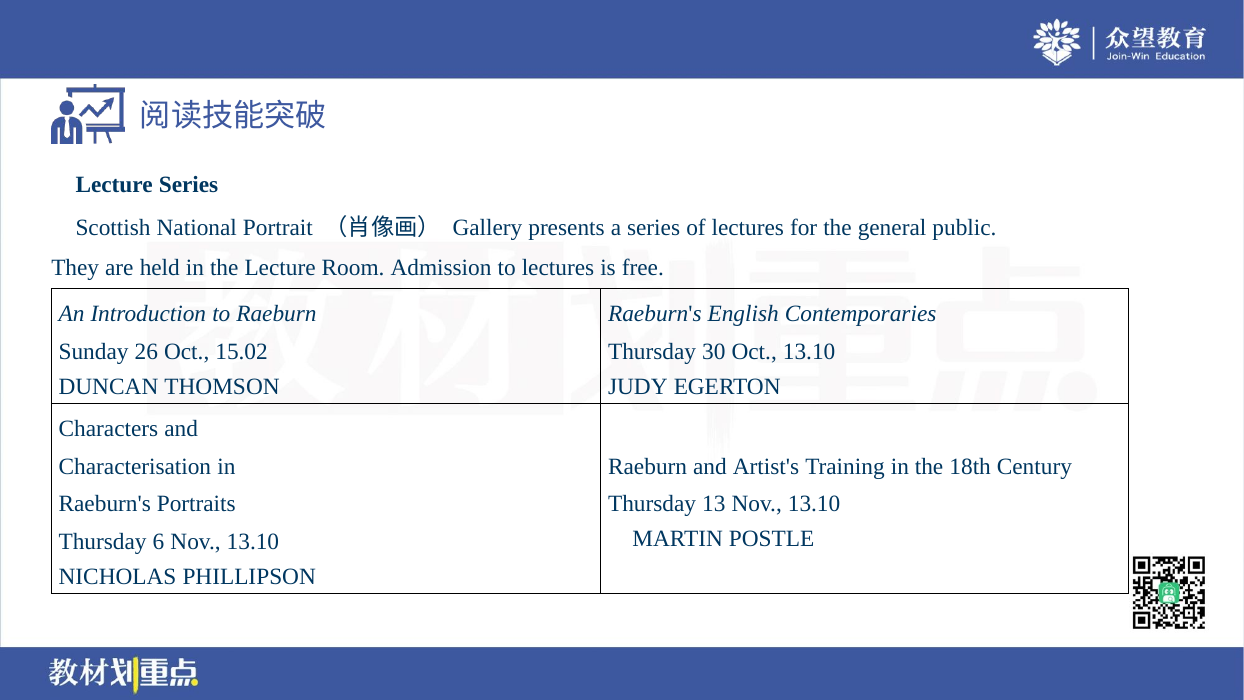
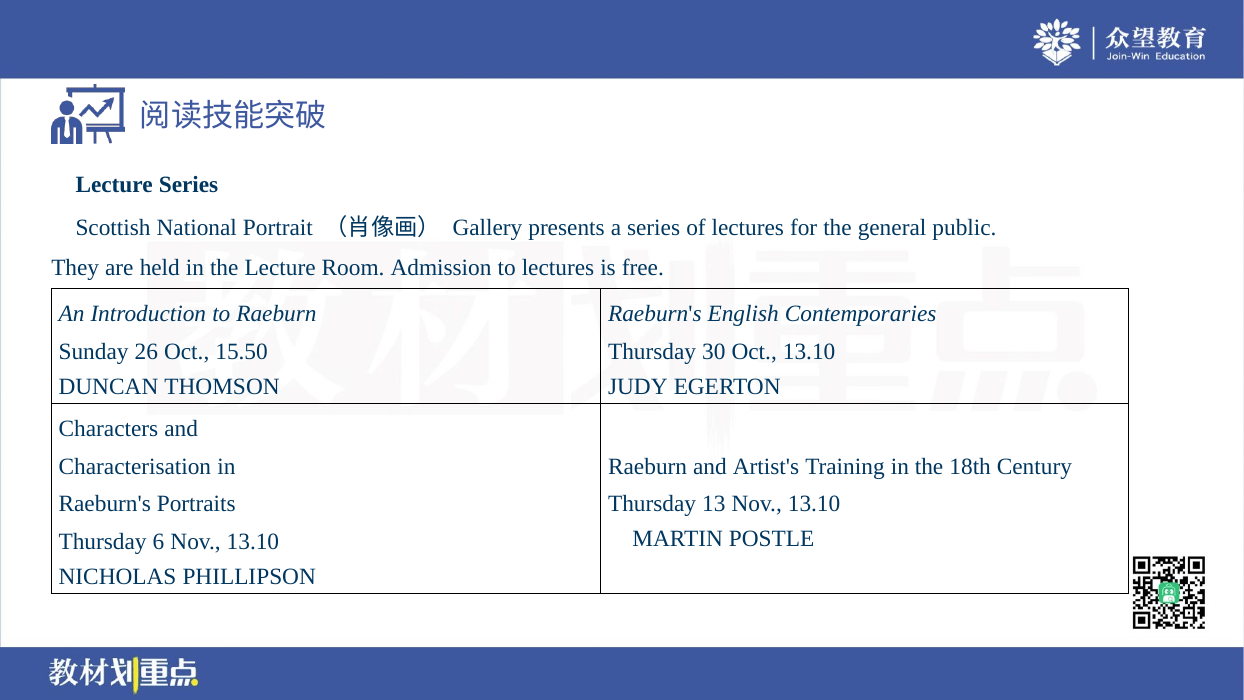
15.02: 15.02 -> 15.50
